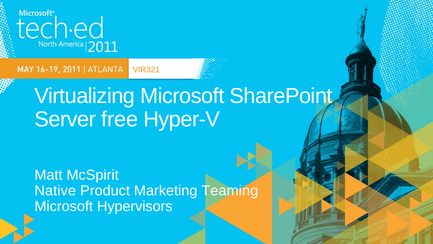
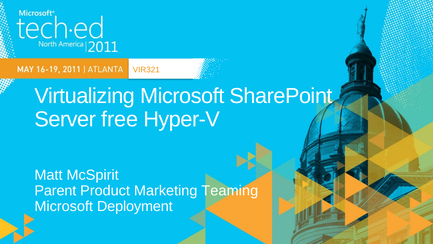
Native: Native -> Parent
Hypervisors: Hypervisors -> Deployment
